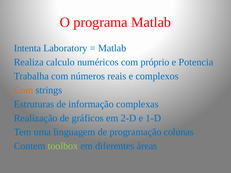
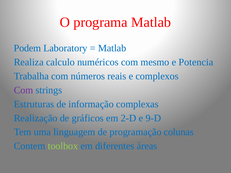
Intenta: Intenta -> Podem
próprio: próprio -> mesmo
Com at (24, 90) colour: orange -> purple
1-D: 1-D -> 9-D
